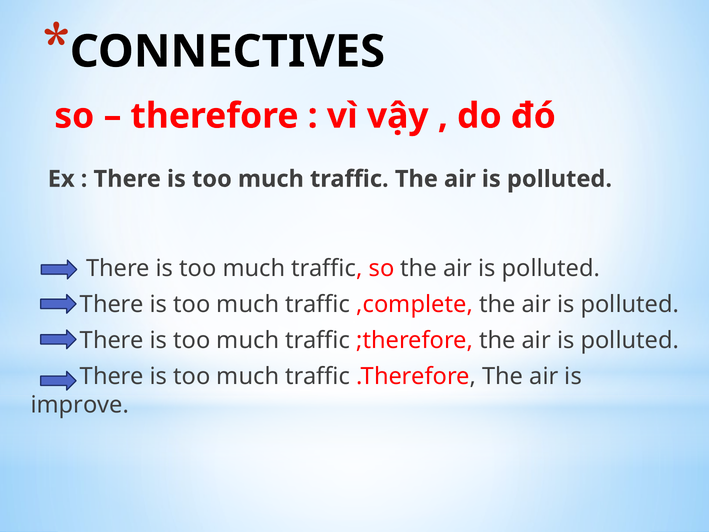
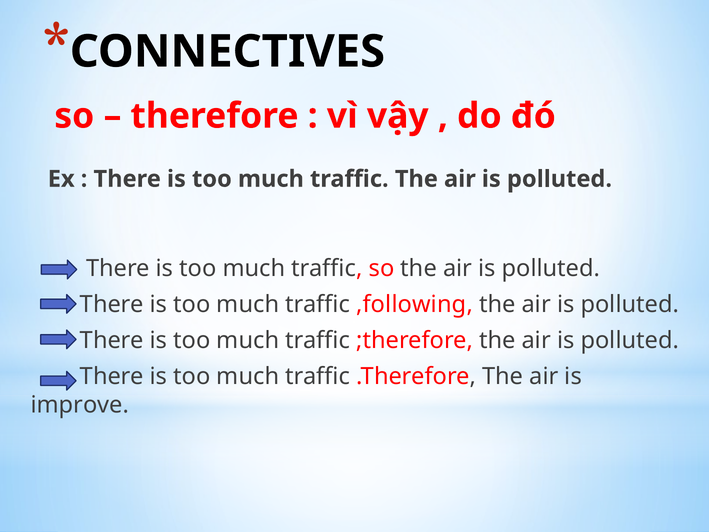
,complete: ,complete -> ,following
